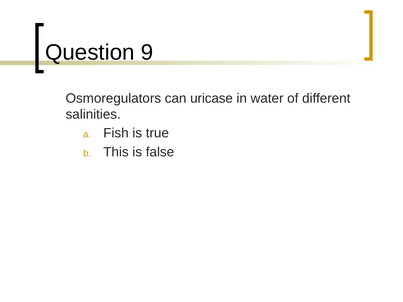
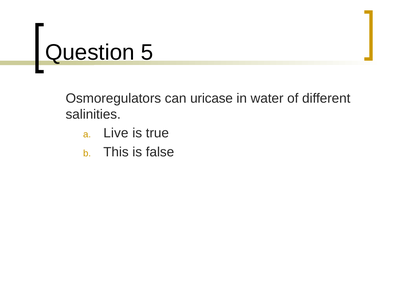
9: 9 -> 5
Fish: Fish -> Live
